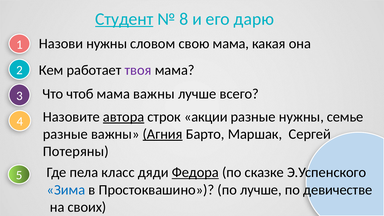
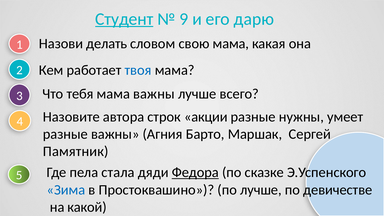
8: 8 -> 9
Назови нужны: нужны -> делать
твоя colour: purple -> blue
чтоб: чтоб -> тебя
автора underline: present -> none
семье: семье -> умеет
Агния underline: present -> none
Потеряны: Потеряны -> Памятник
класс: класс -> стала
своих: своих -> какой
